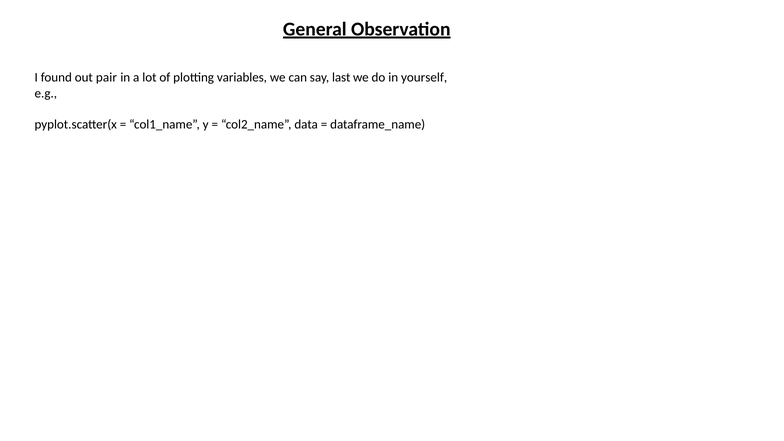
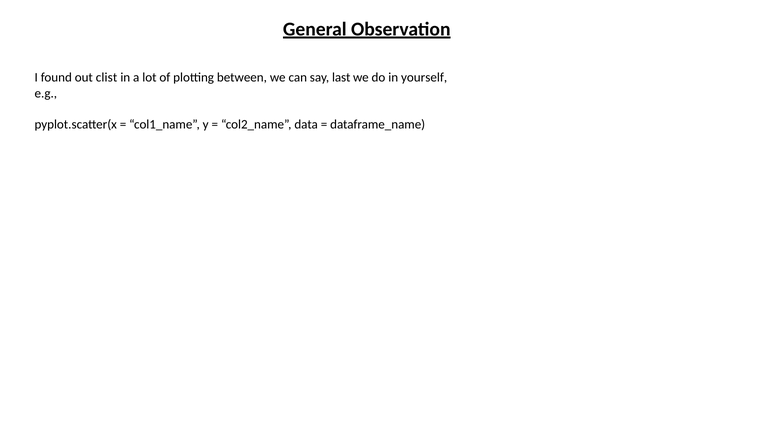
pair: pair -> clist
variables: variables -> between
